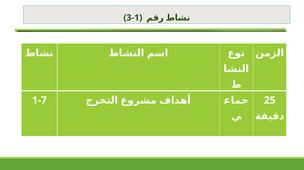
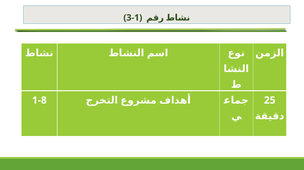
1-7: 1-7 -> 1-8
